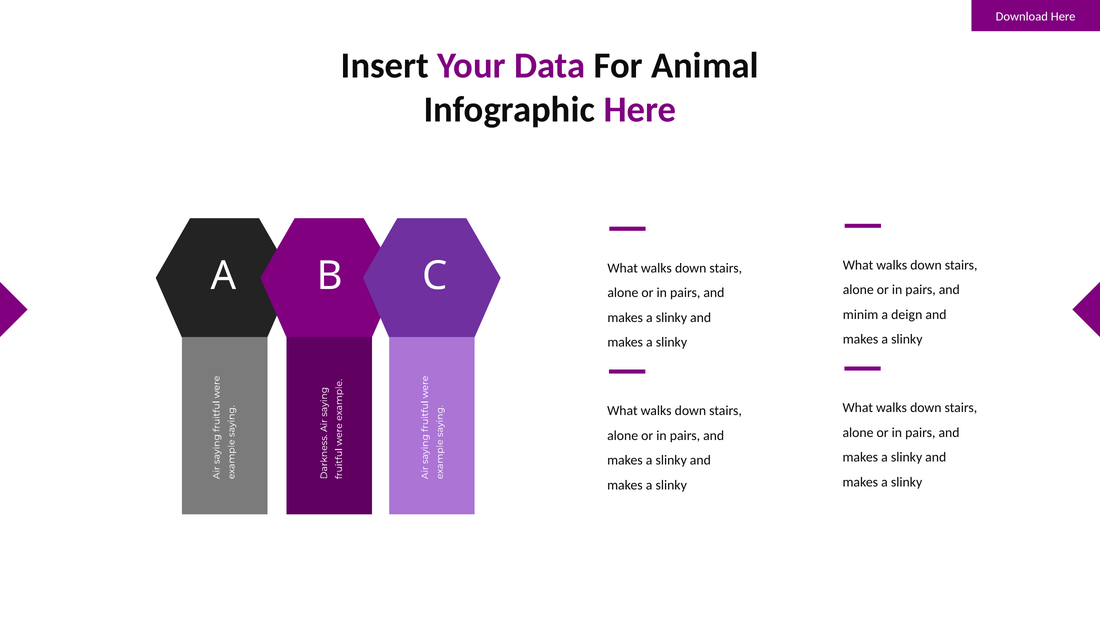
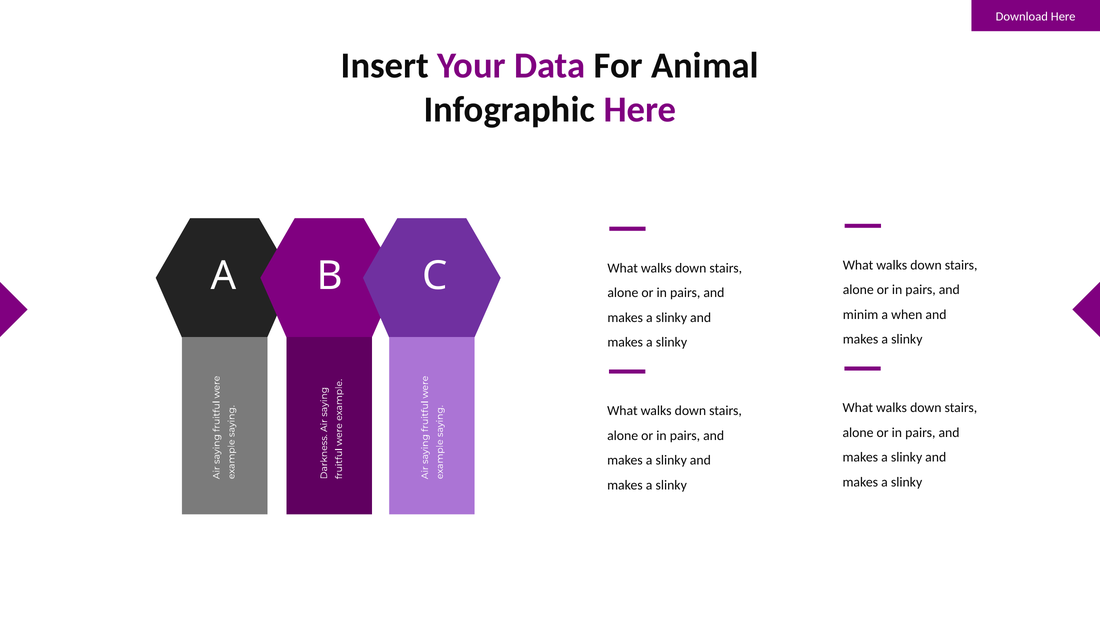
deign: deign -> when
